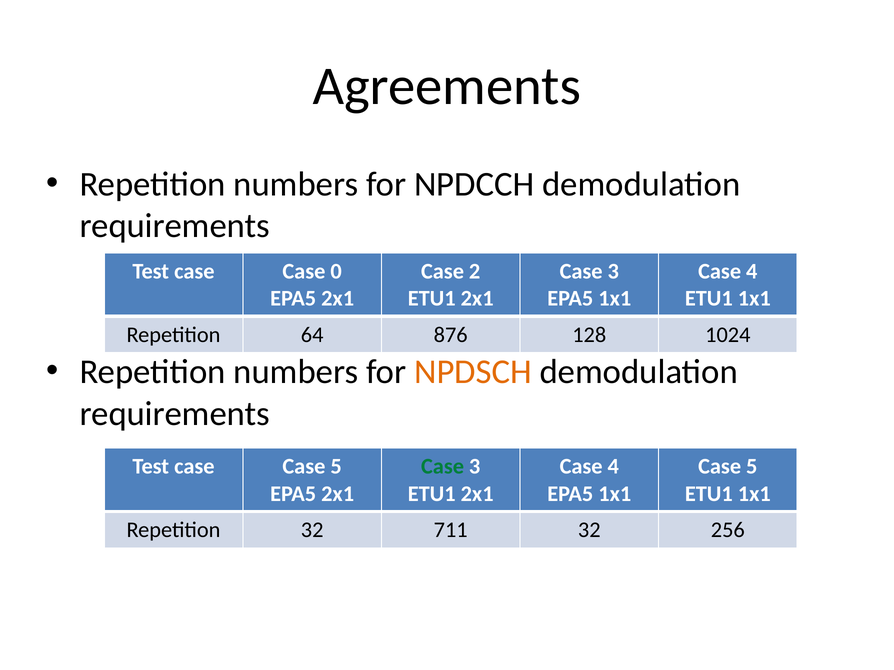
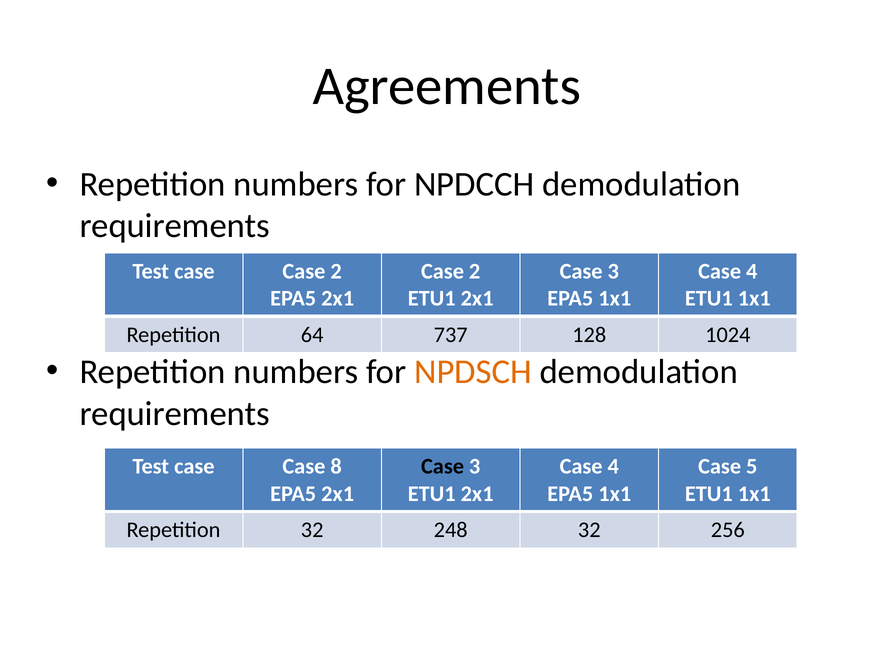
case Case 0: 0 -> 2
876: 876 -> 737
case Case 5: 5 -> 8
Case at (443, 467) colour: green -> black
711: 711 -> 248
